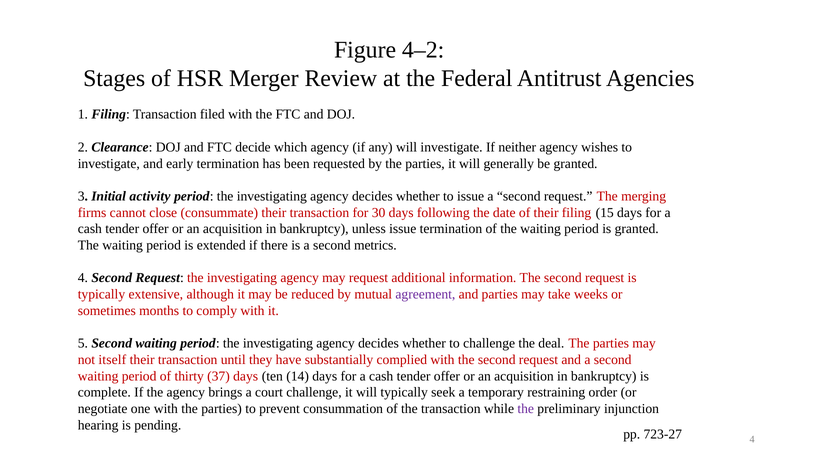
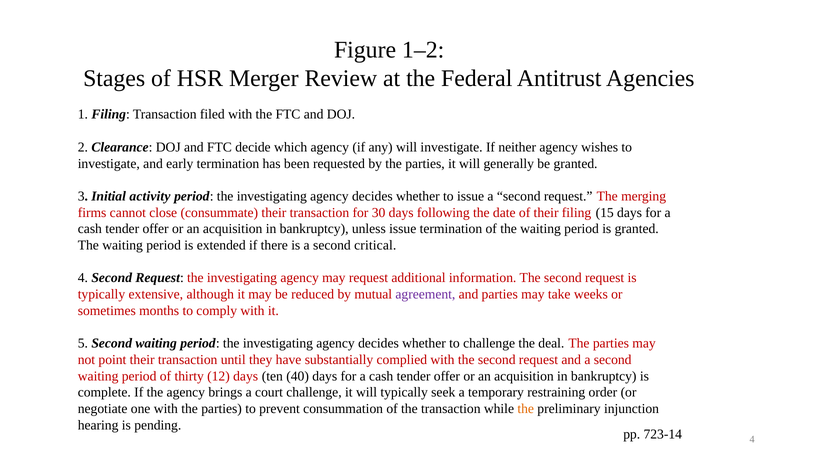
4–2: 4–2 -> 1–2
metrics: metrics -> critical
itself: itself -> point
37: 37 -> 12
14: 14 -> 40
the at (526, 408) colour: purple -> orange
723-27: 723-27 -> 723-14
